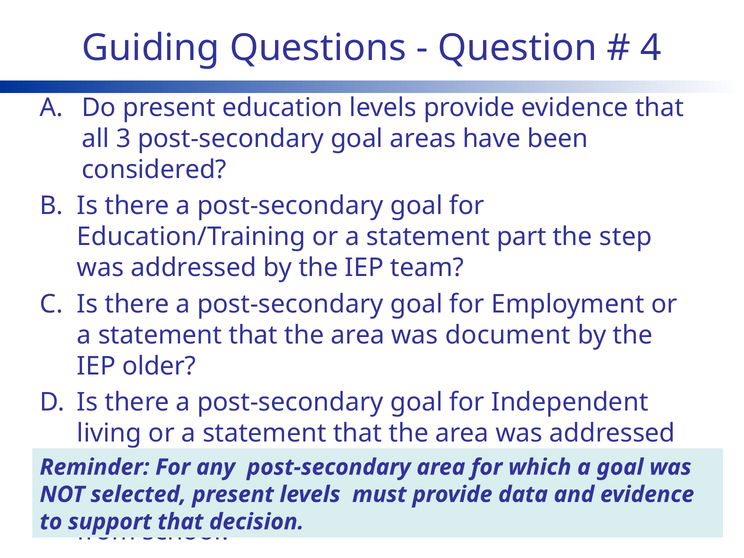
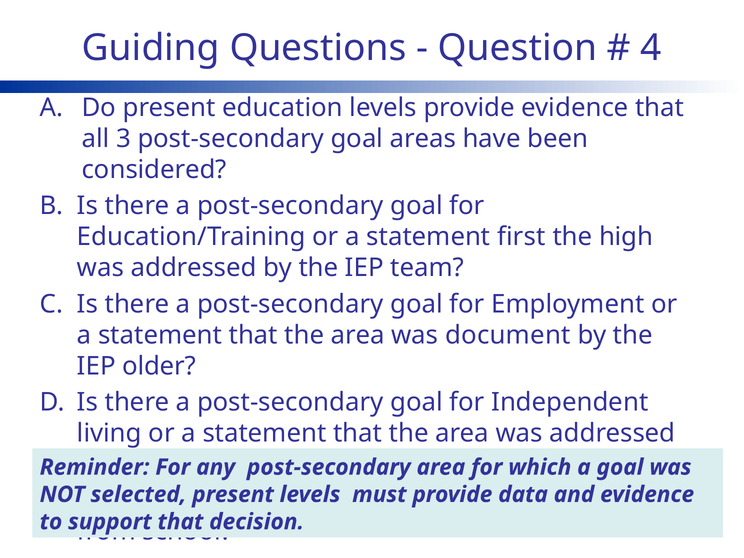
part: part -> first
step: step -> high
